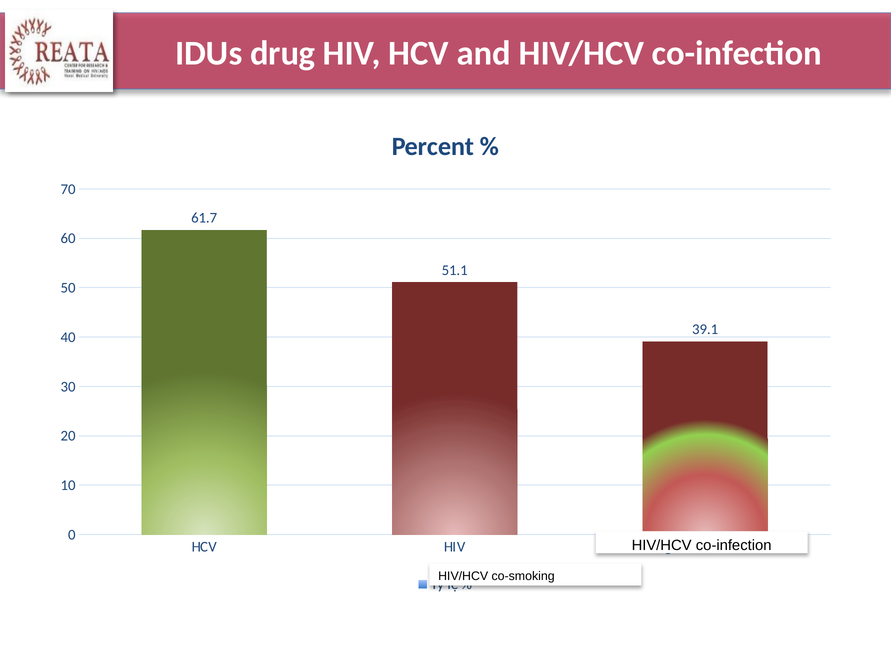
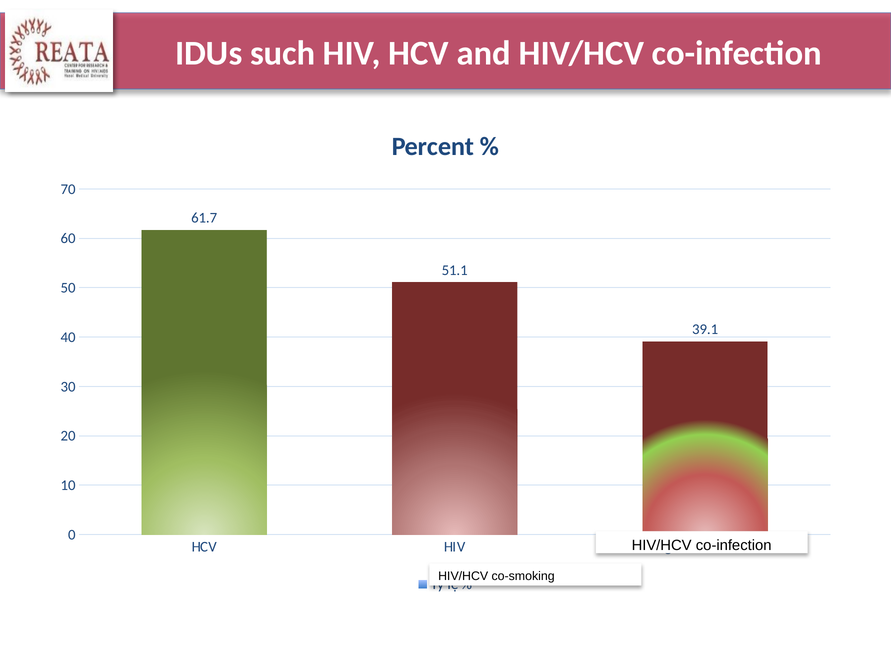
drug: drug -> such
